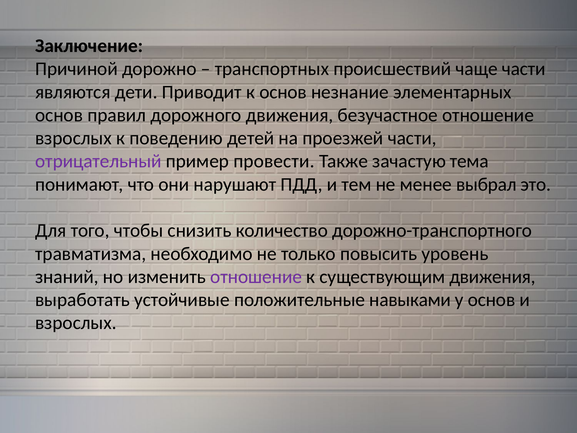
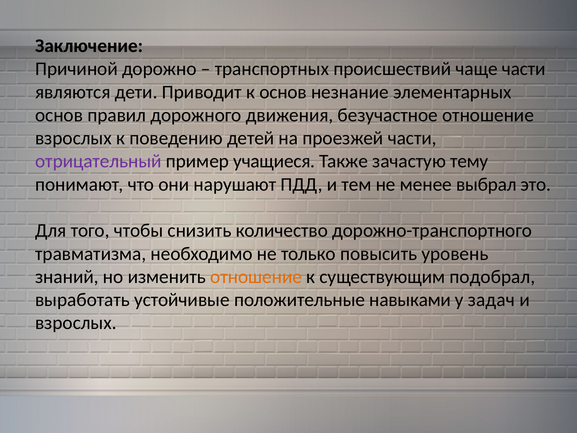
провести: провести -> учащиеся
тема: тема -> тему
отношение at (256, 277) colour: purple -> orange
существующим движения: движения -> подобрал
у основ: основ -> задач
